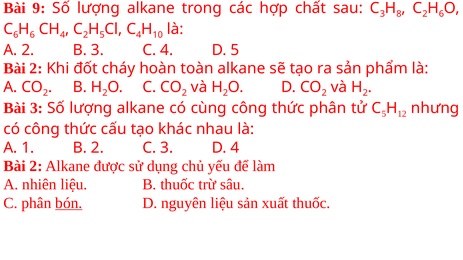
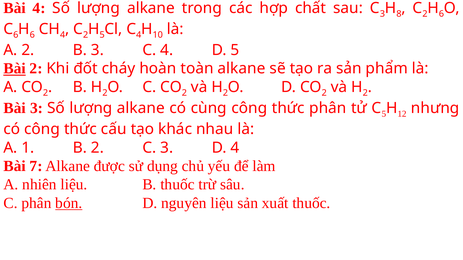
Bài 9: 9 -> 4
Bài at (15, 69) underline: none -> present
2 at (36, 166): 2 -> 7
